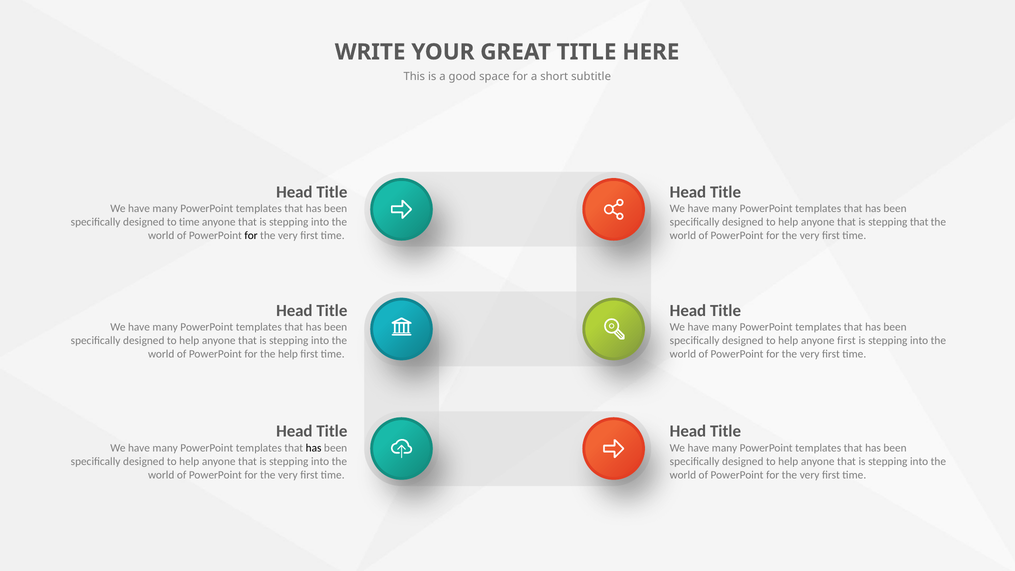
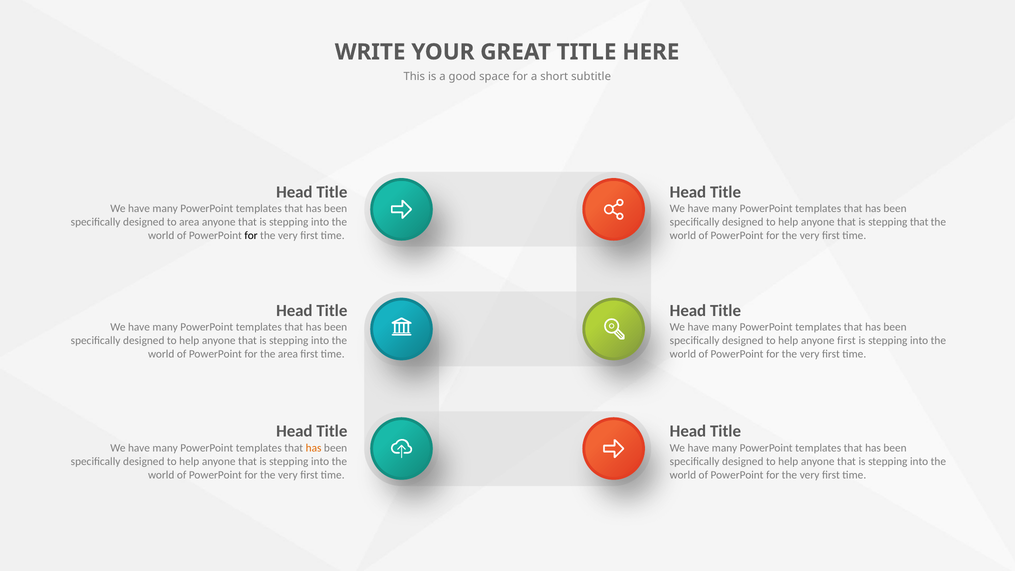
to time: time -> area
the help: help -> area
has at (314, 448) colour: black -> orange
